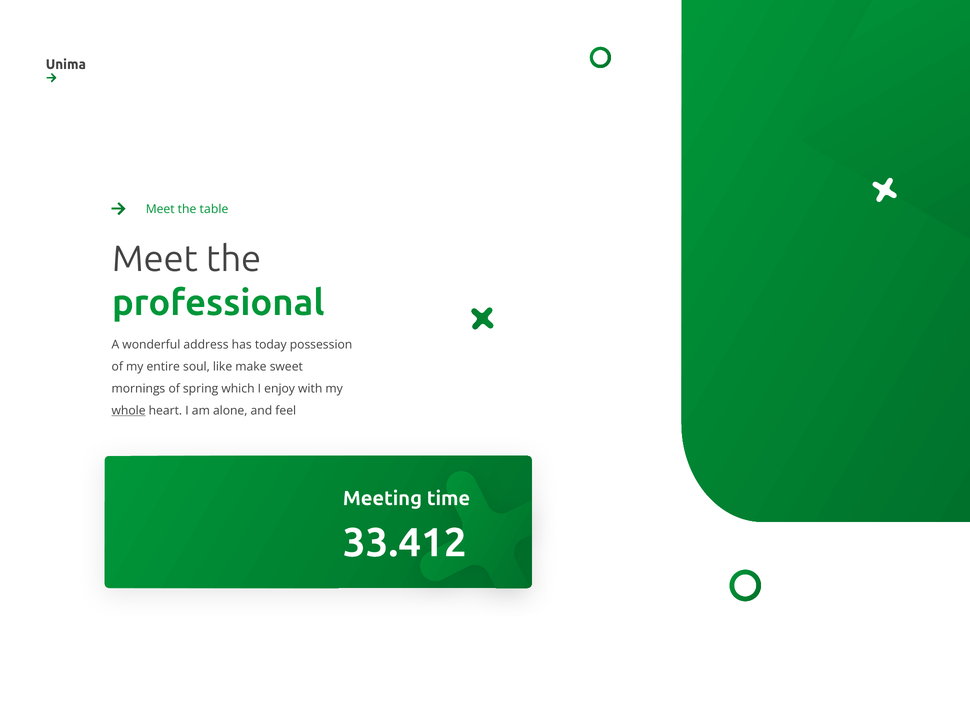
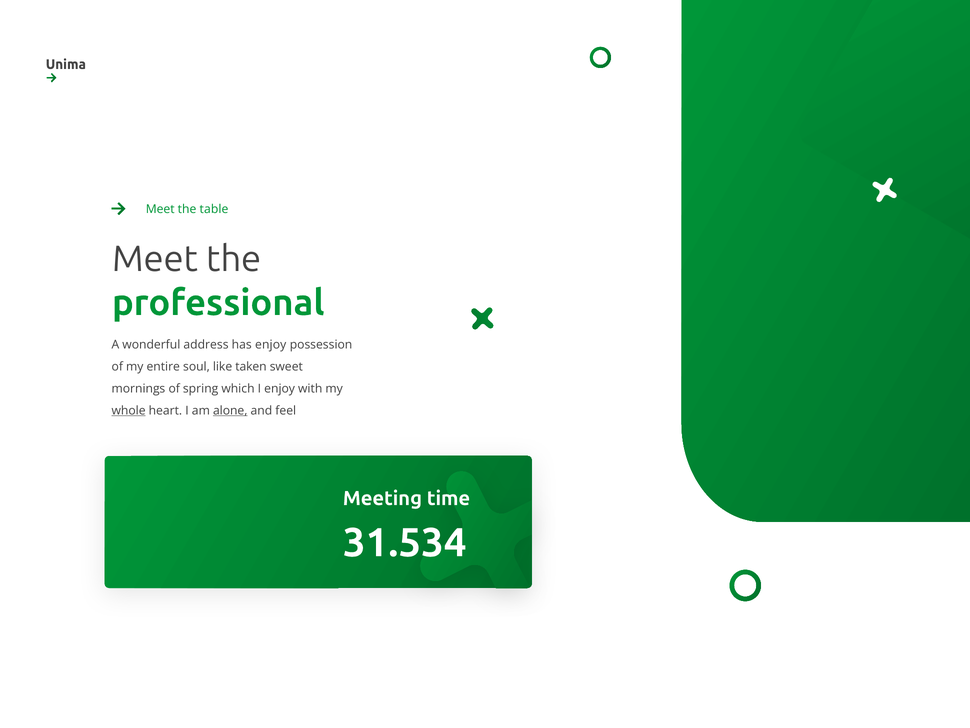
has today: today -> enjoy
make: make -> taken
alone underline: none -> present
33.412: 33.412 -> 31.534
